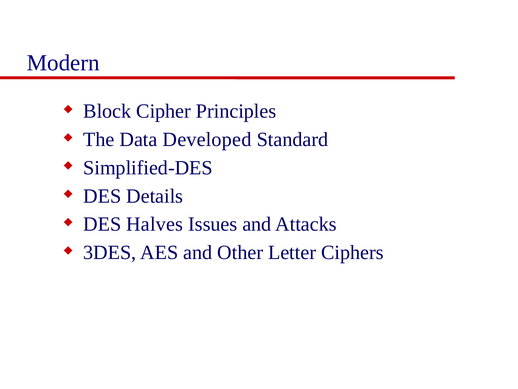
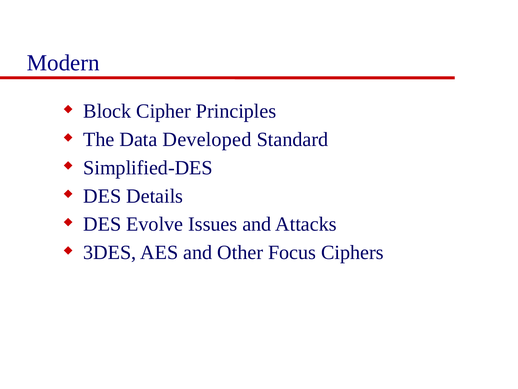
Halves: Halves -> Evolve
Letter: Letter -> Focus
